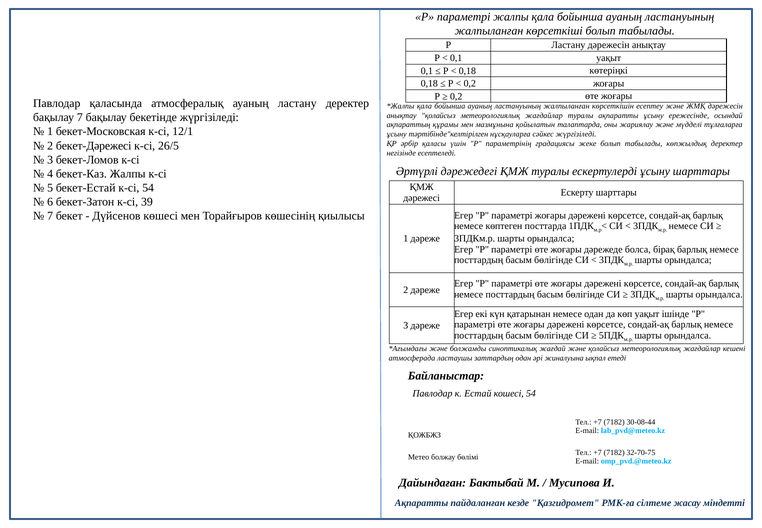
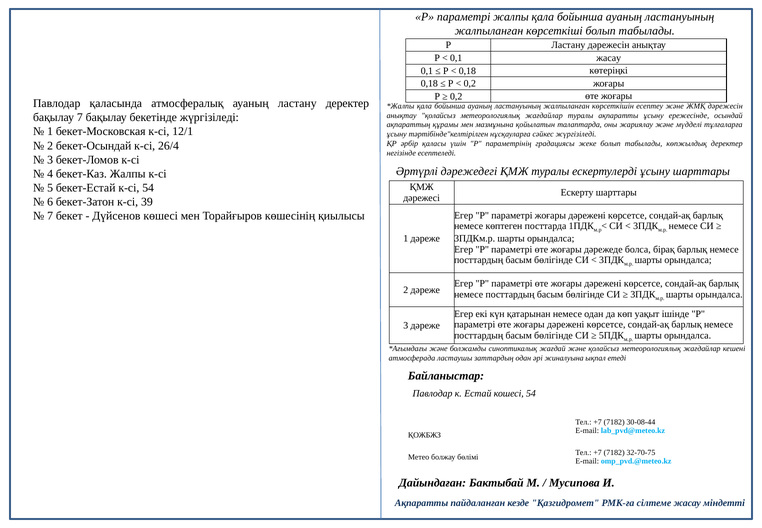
0,1 уақыт: уақыт -> жасау
бекет-Дәрежесі: бекет-Дәрежесі -> бекет-Осындай
26/5: 26/5 -> 26/4
